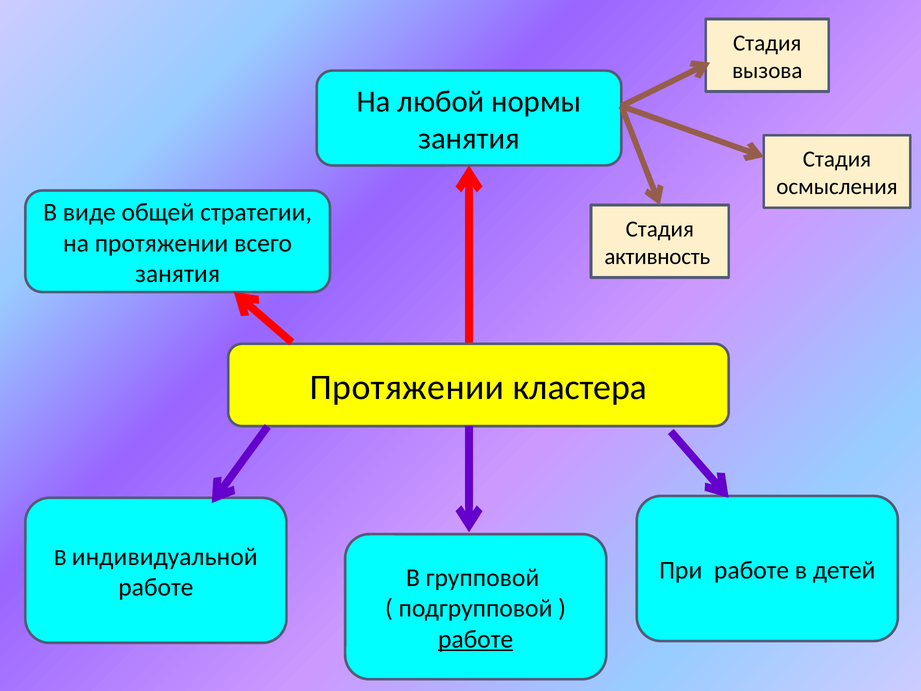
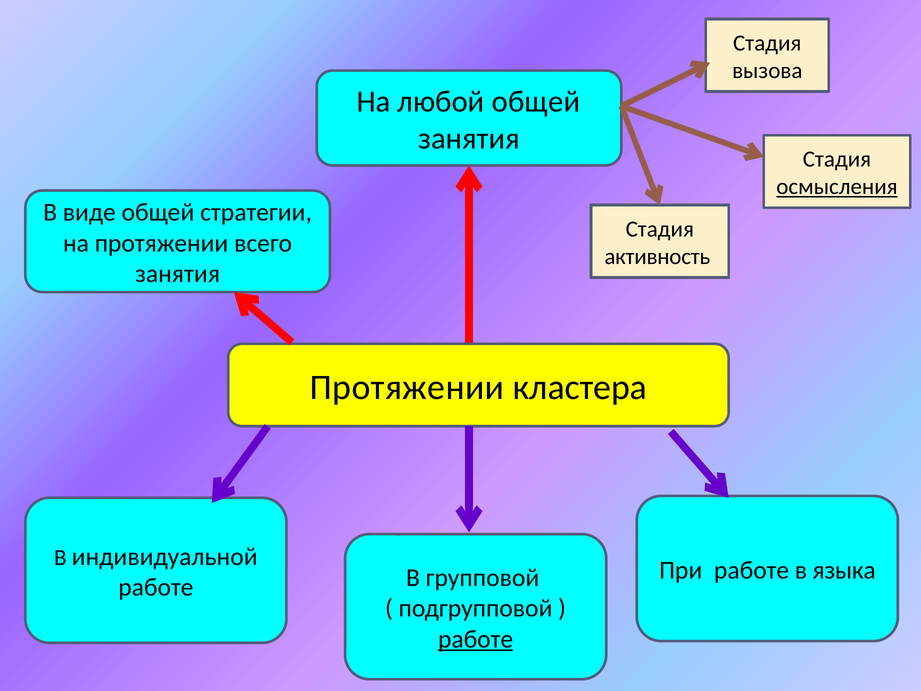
любой нормы: нормы -> общей
осмысления underline: none -> present
детей: детей -> языка
